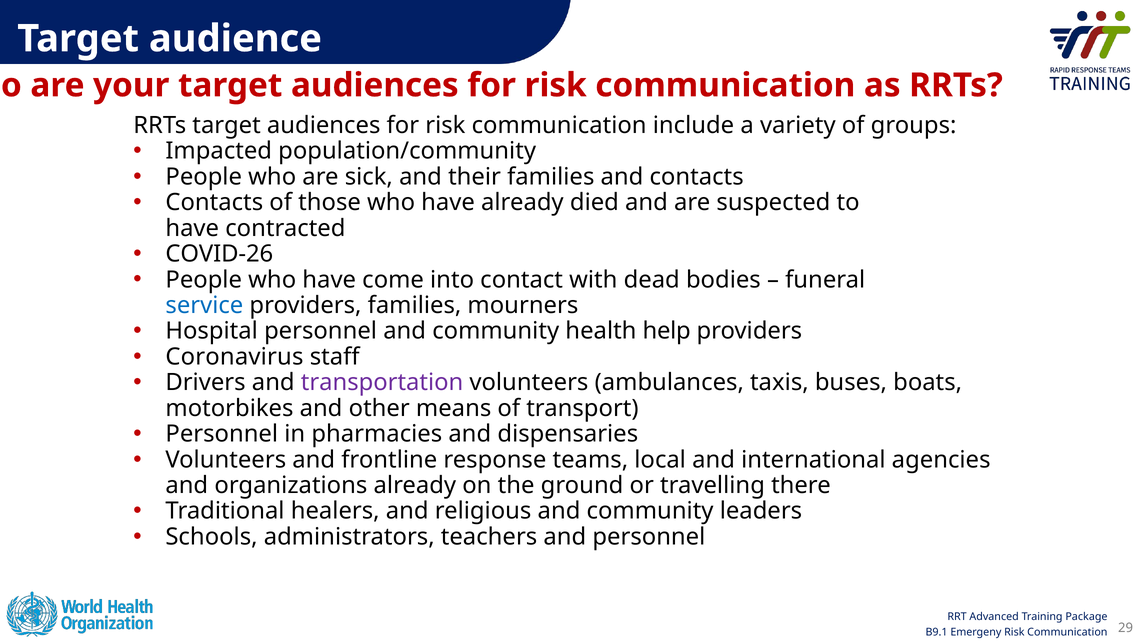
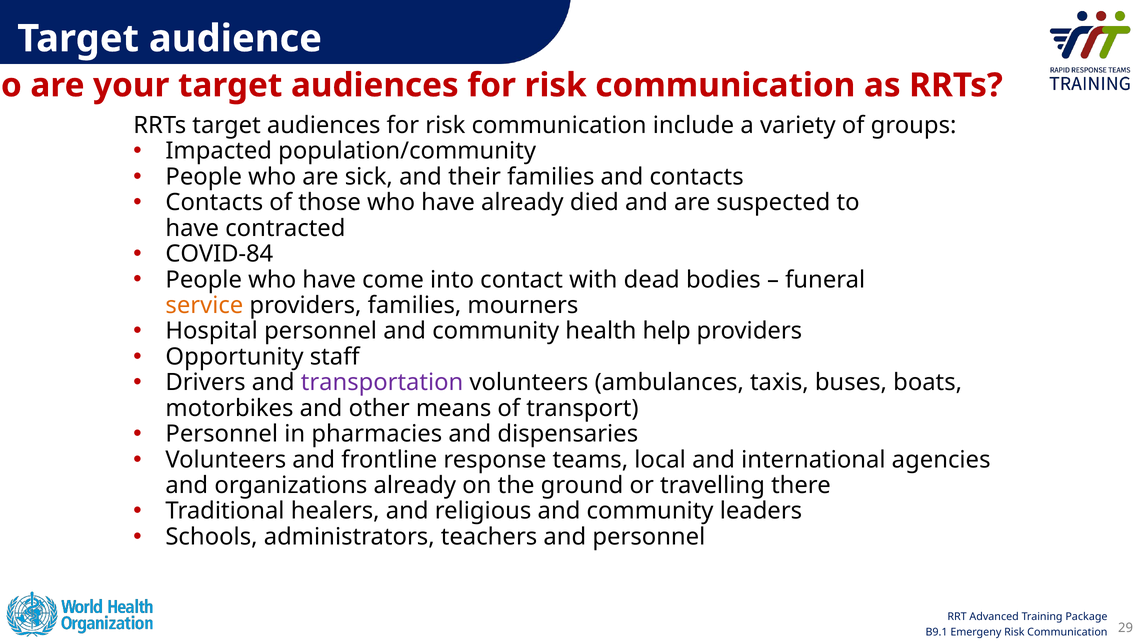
COVID-26: COVID-26 -> COVID-84
service colour: blue -> orange
Coronavirus: Coronavirus -> Opportunity
